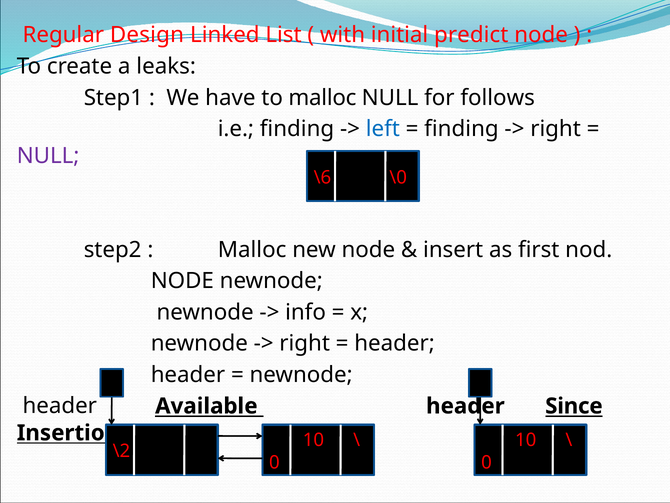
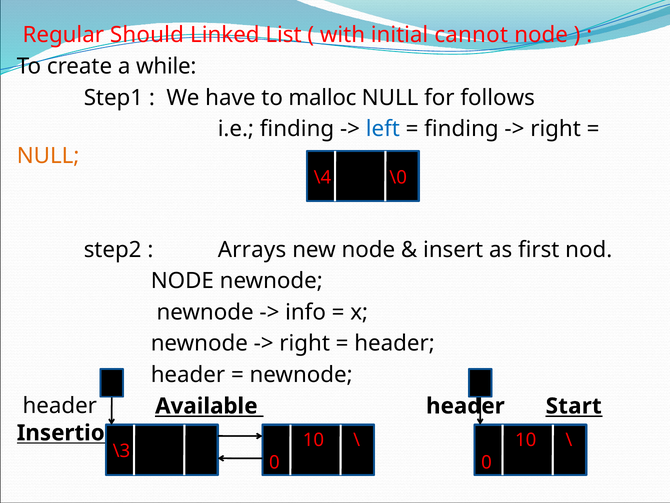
Design: Design -> Should
predict: predict -> cannot
leaks: leaks -> while
NULL at (48, 156) colour: purple -> orange
\6: \6 -> \4
Malloc at (252, 249): Malloc -> Arrays
Since: Since -> Start
\2: \2 -> \3
